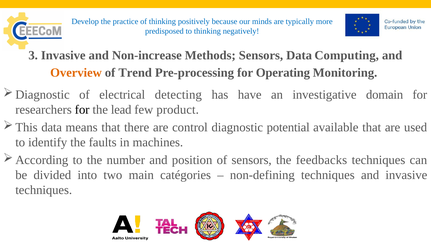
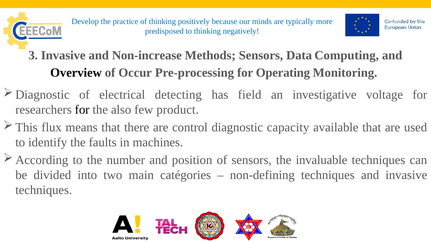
Overview colour: orange -> black
Trend: Trend -> Occur
have: have -> field
domain: domain -> voltage
lead: lead -> also
data at (52, 128): data -> flux
potential: potential -> capacity
feedbacks: feedbacks -> invaluable
